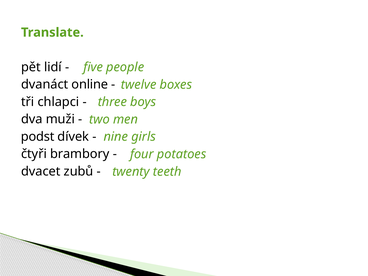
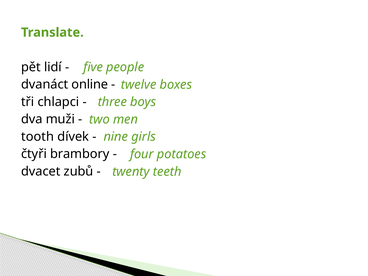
podst: podst -> tooth
